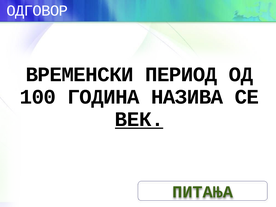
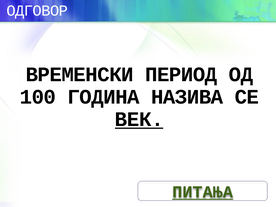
ПИТАЊА underline: none -> present
